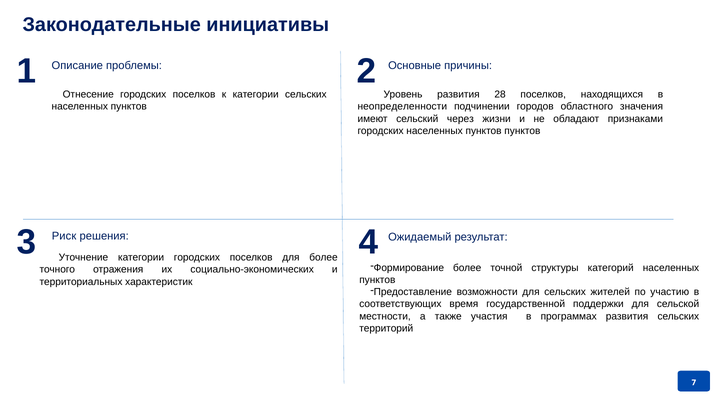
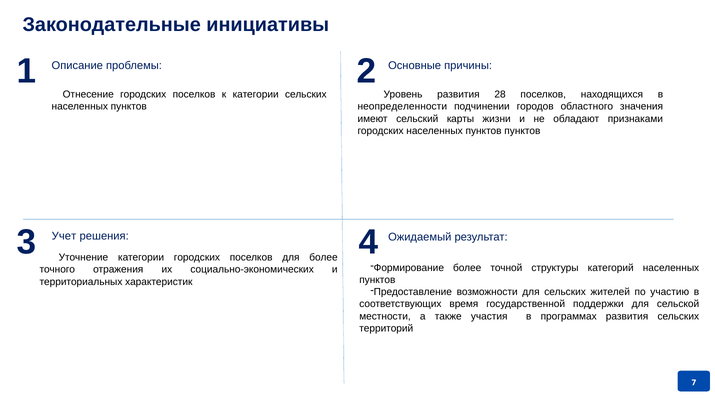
через: через -> карты
Риск: Риск -> Учет
